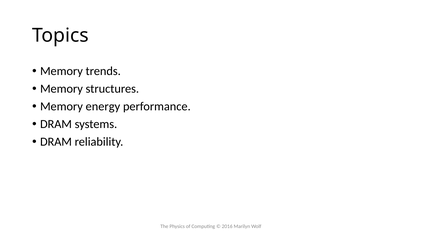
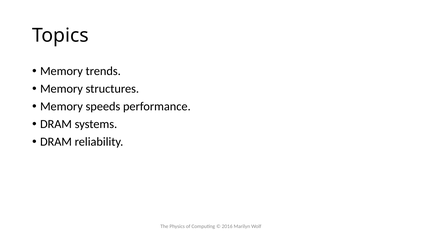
energy: energy -> speeds
